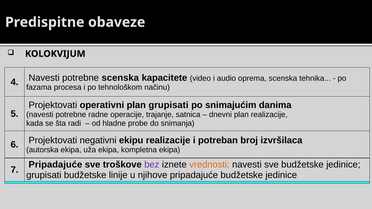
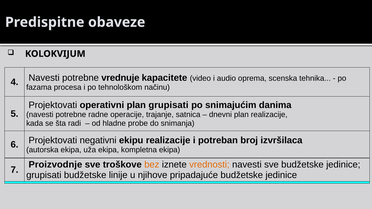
potrebne scenska: scenska -> vrednuje
Pripadajuće at (55, 165): Pripadajuće -> Proizvodnje
bez colour: purple -> orange
